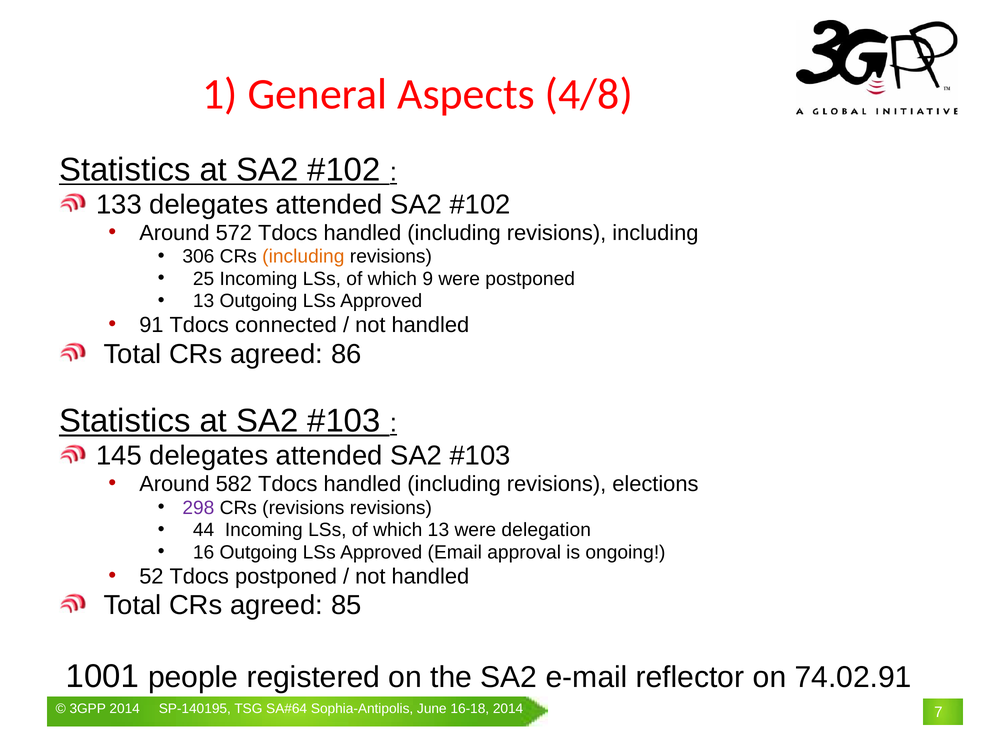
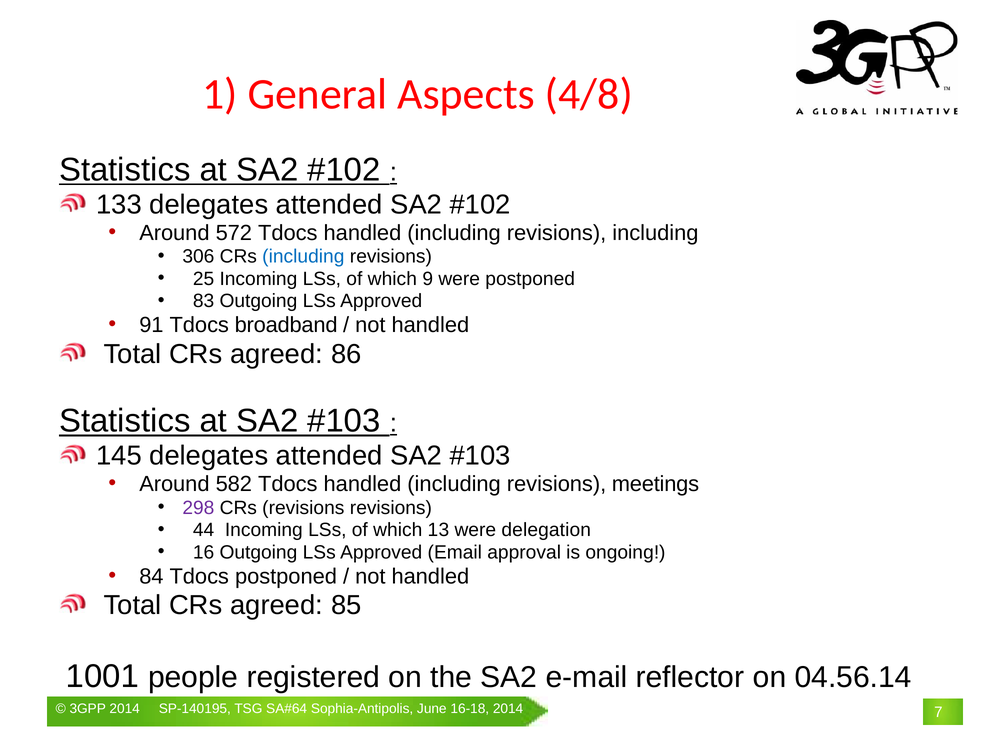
including at (303, 256) colour: orange -> blue
13 at (204, 301): 13 -> 83
connected: connected -> broadband
elections: elections -> meetings
52: 52 -> 84
74.02.91: 74.02.91 -> 04.56.14
